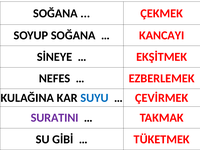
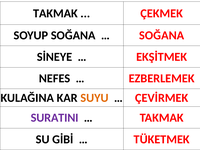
SOĞANA at (55, 13): SOĞANA -> TAKMAK
KANCAYI at (162, 35): KANCAYI -> SOĞANA
SUYU colour: blue -> orange
